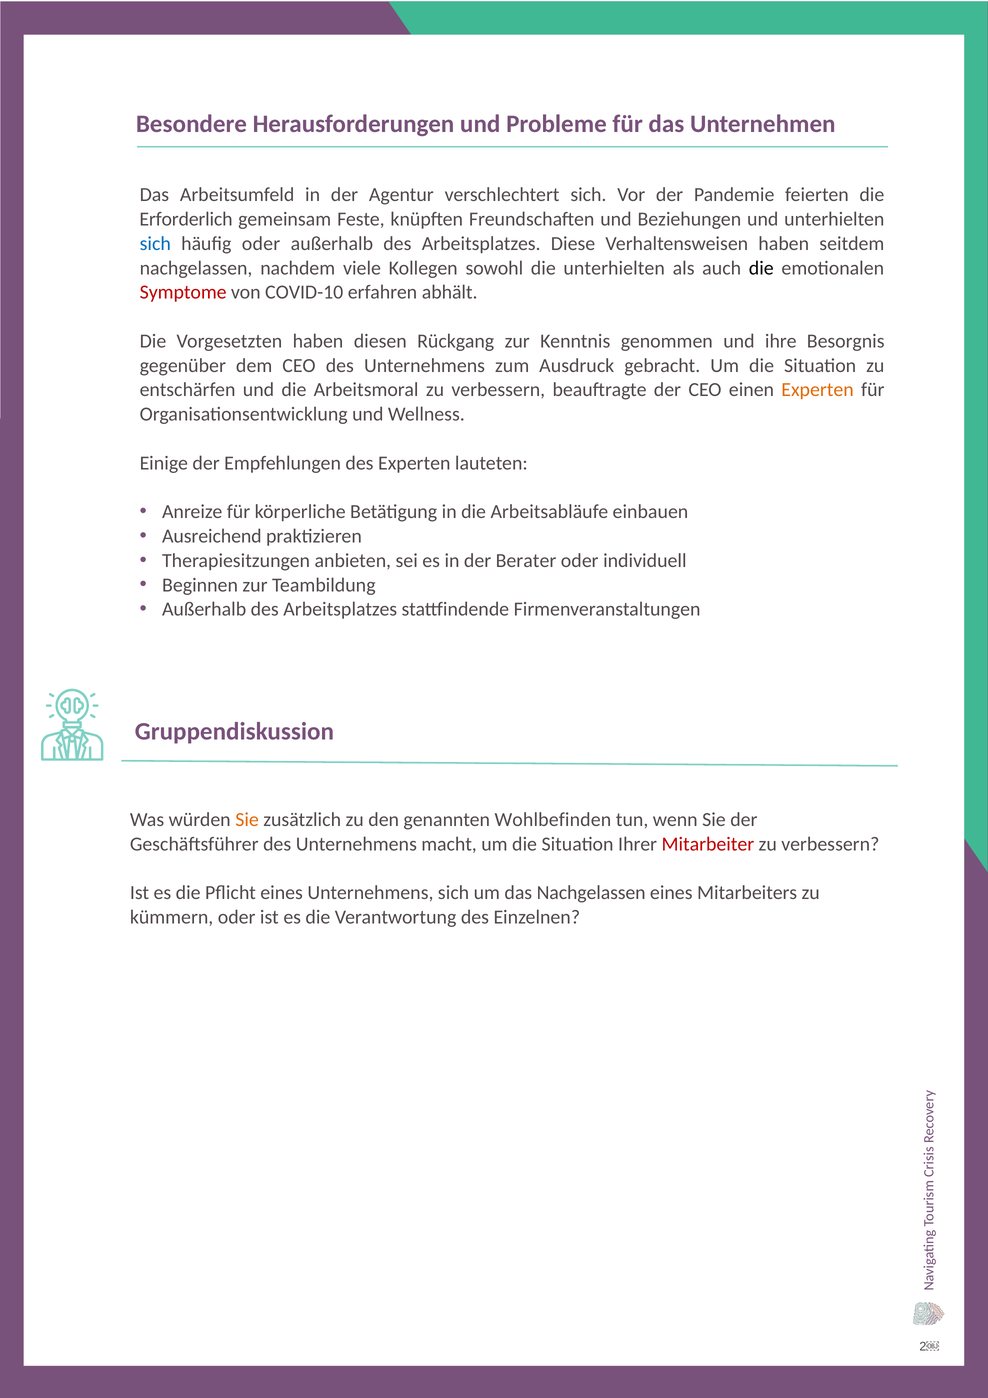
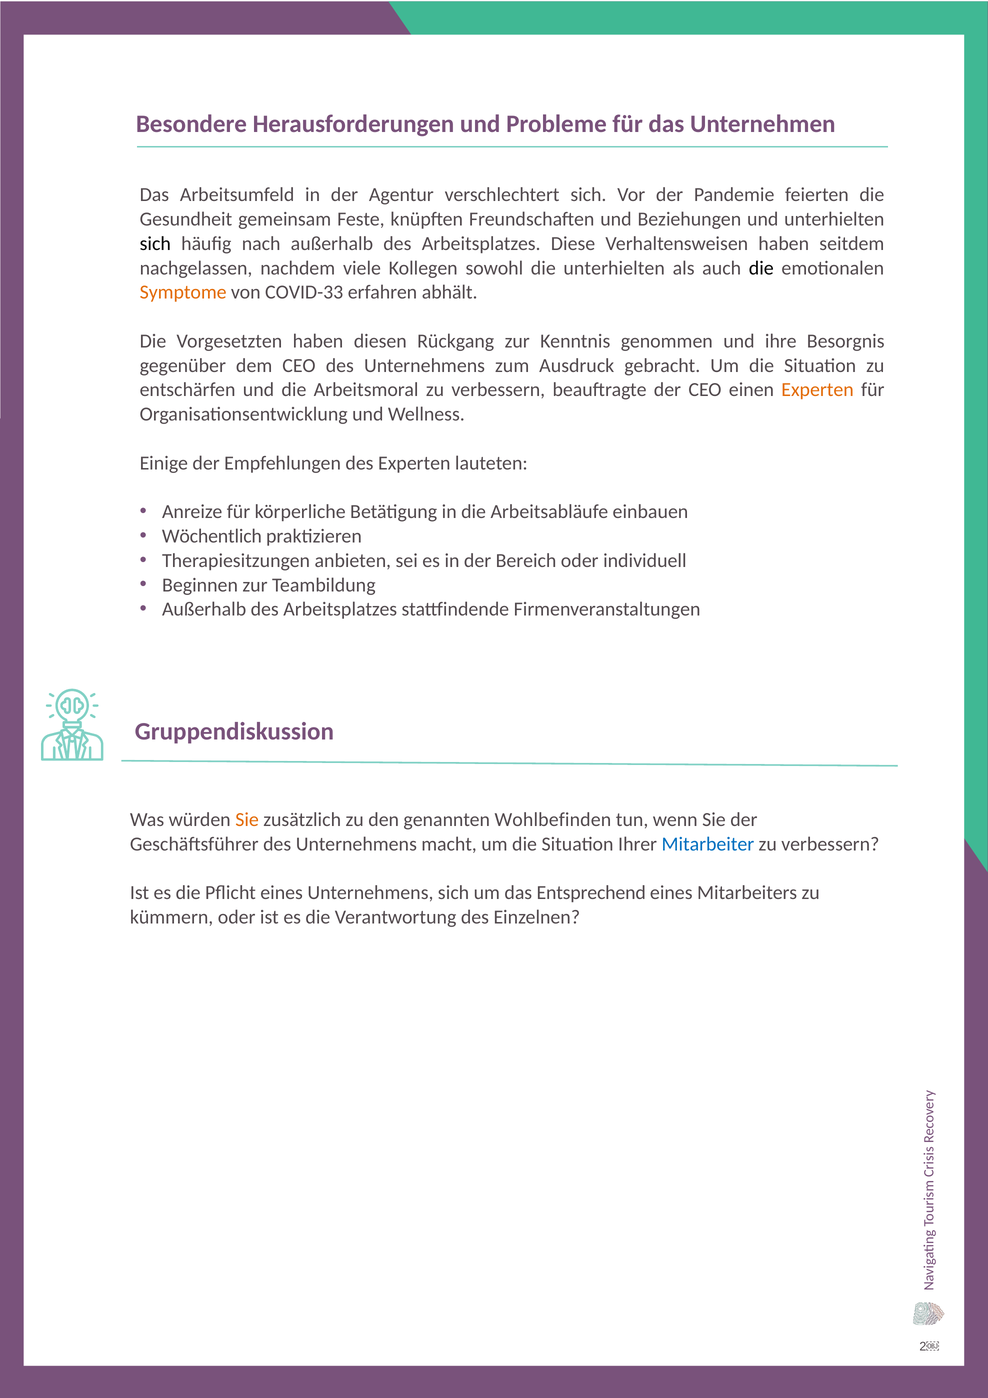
Erforderlich: Erforderlich -> Gesundheit
sich at (155, 244) colour: blue -> black
häufig oder: oder -> nach
Symptome colour: red -> orange
COVID-10: COVID-10 -> COVID-33
Ausreichend: Ausreichend -> Wöchentlich
Berater: Berater -> Bereich
Mitarbeiter colour: red -> blue
das Nachgelassen: Nachgelassen -> Entsprechend
